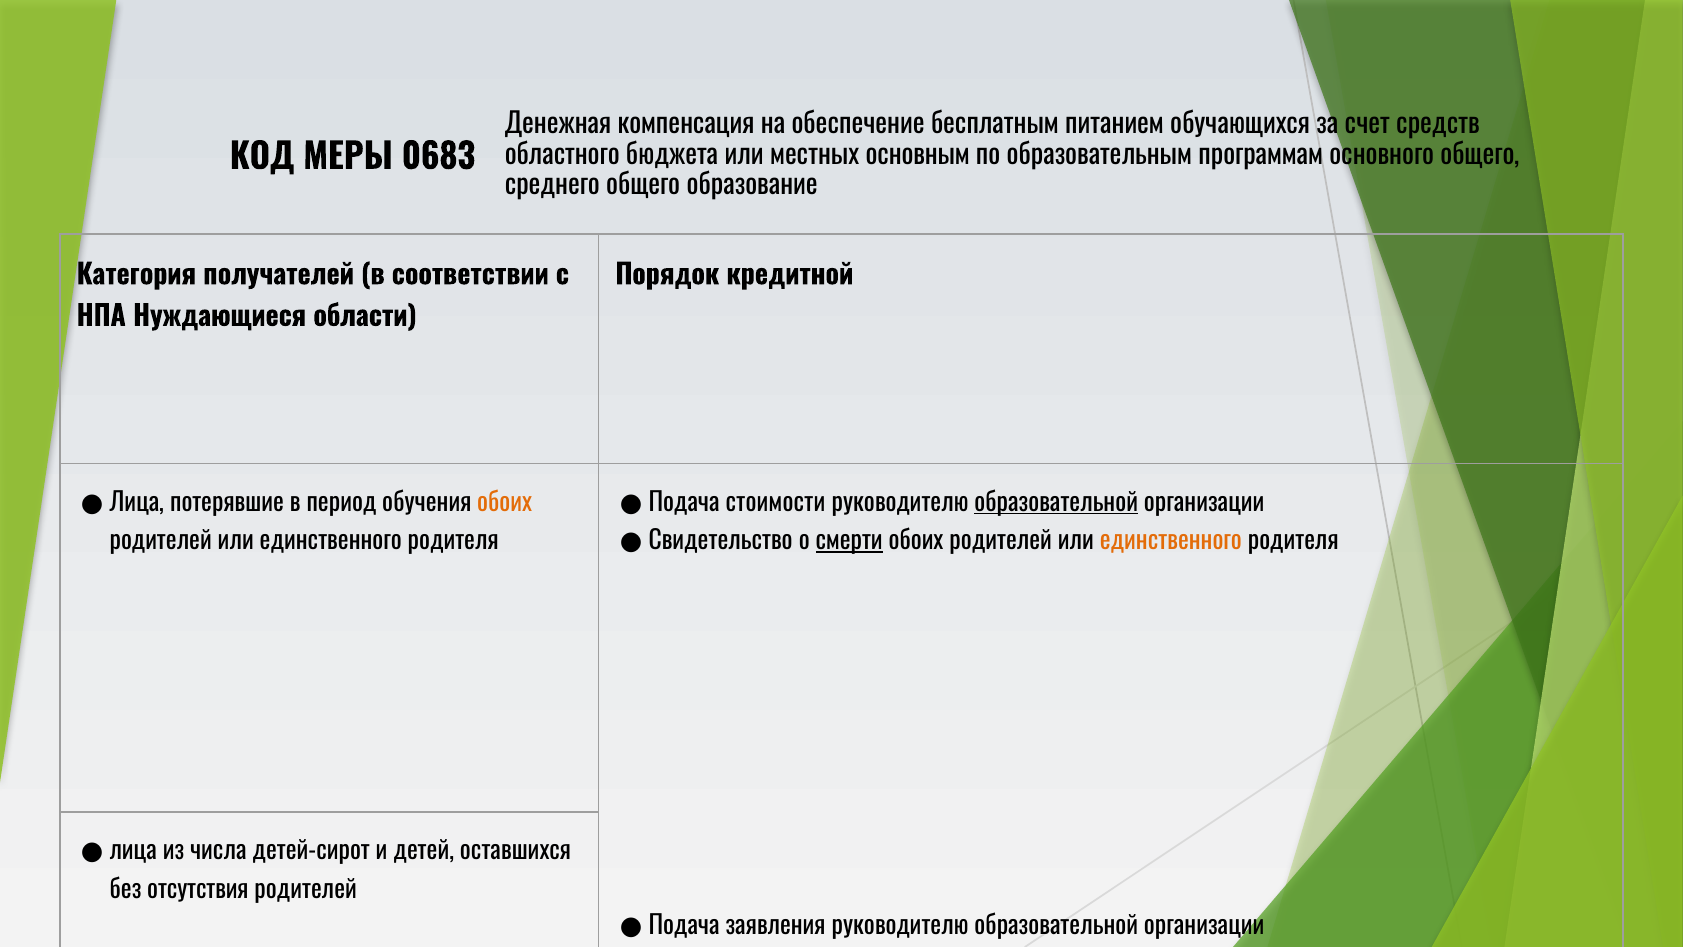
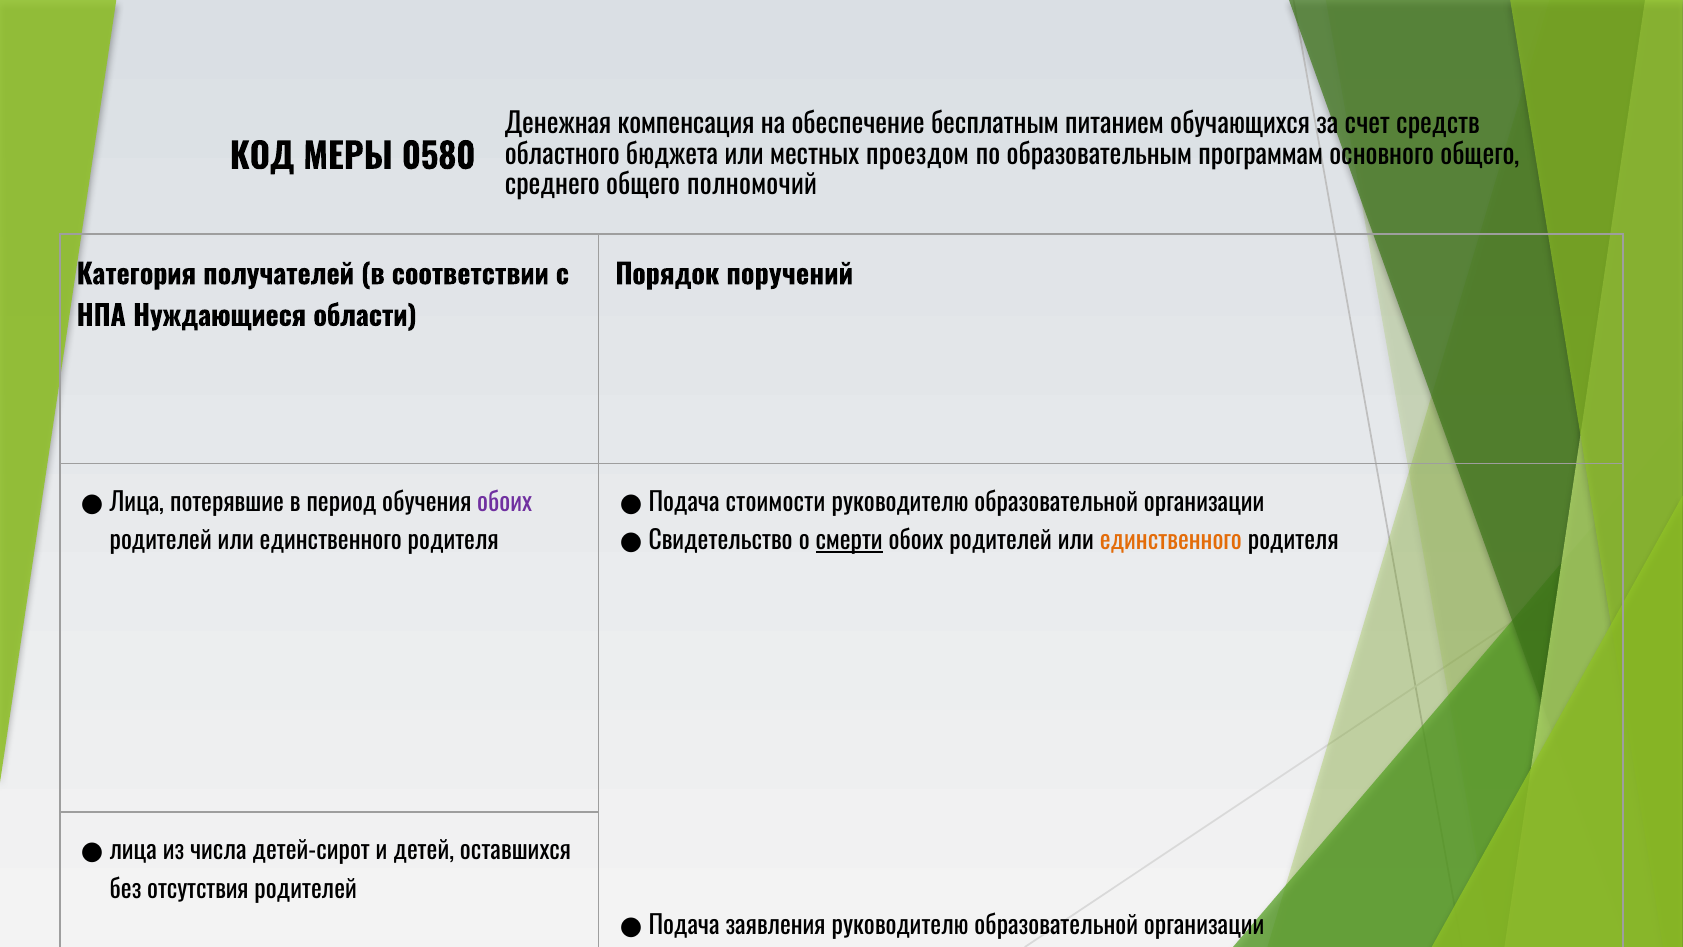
0683: 0683 -> 0580
основным: основным -> проездом
образование: образование -> полномочий
кредитной: кредитной -> поручений
обоих at (505, 503) colour: orange -> purple
образовательной at (1056, 503) underline: present -> none
